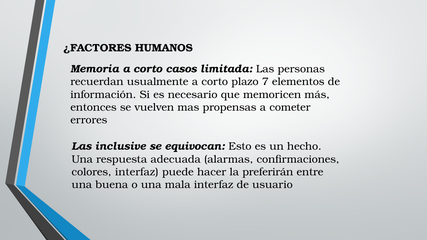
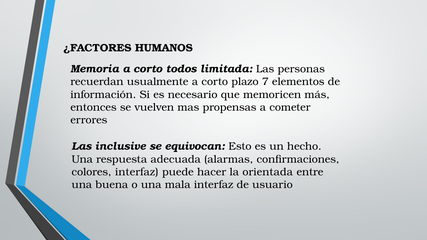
casos: casos -> todos
preferirán: preferirán -> orientada
